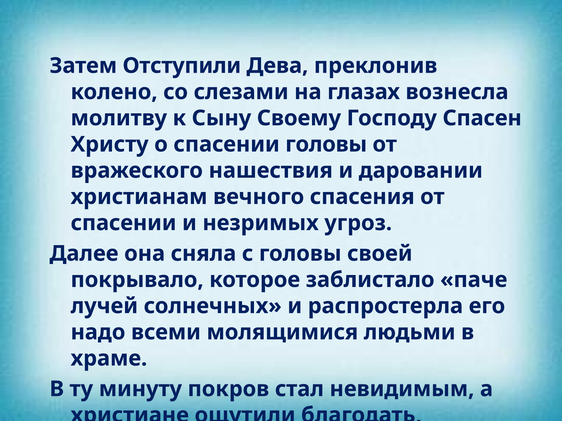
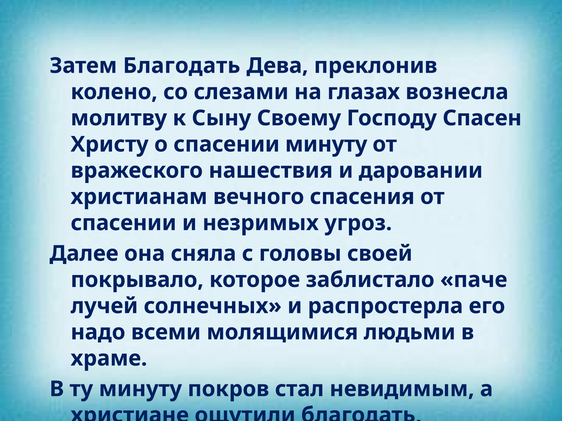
Затем Отступили: Отступили -> Благодать
спасении головы: головы -> минуту
